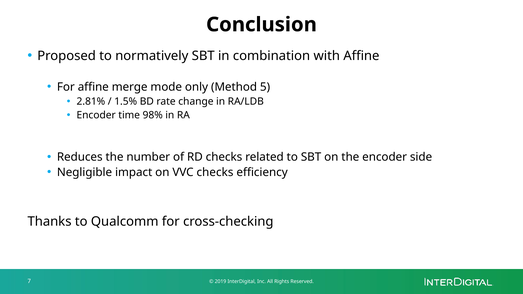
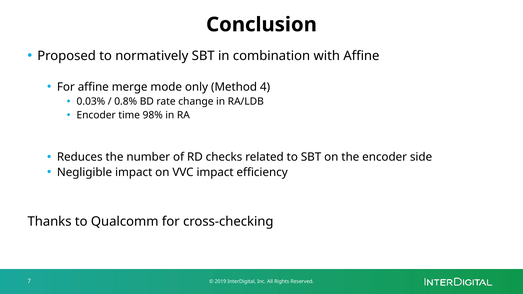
5: 5 -> 4
2.81%: 2.81% -> 0.03%
1.5%: 1.5% -> 0.8%
VVC checks: checks -> impact
